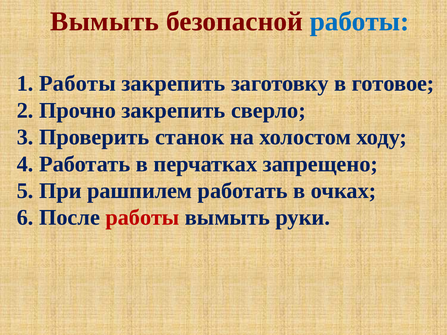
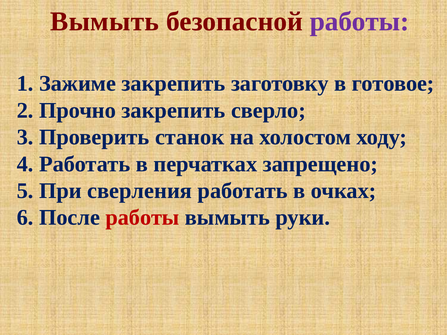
работы at (359, 21) colour: blue -> purple
1 Работы: Работы -> Зажиме
рашпилем: рашпилем -> сверления
